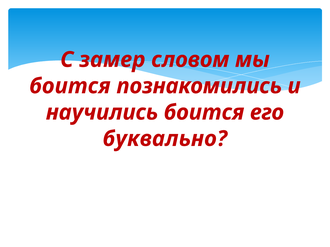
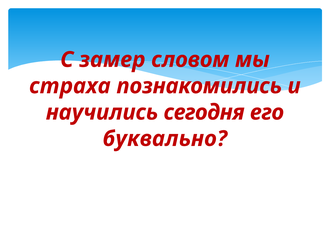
боится at (70, 86): боится -> страха
научились боится: боится -> сегодня
